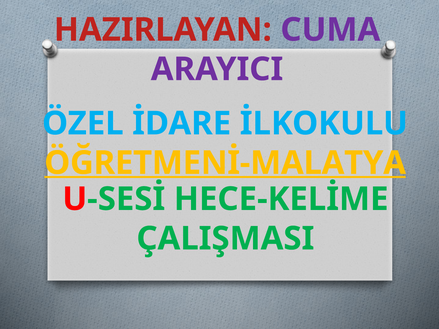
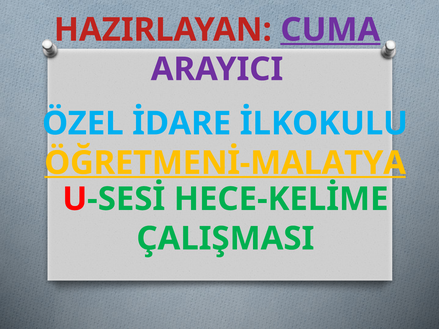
CUMA underline: none -> present
